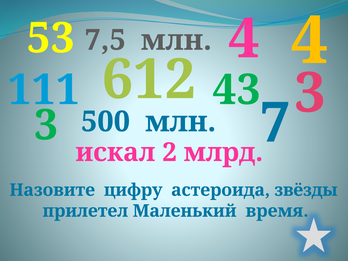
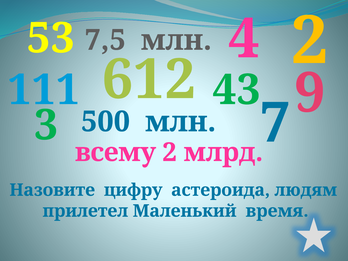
4 4: 4 -> 2
612 3: 3 -> 9
искал: искал -> всему
звёзды: звёзды -> людям
